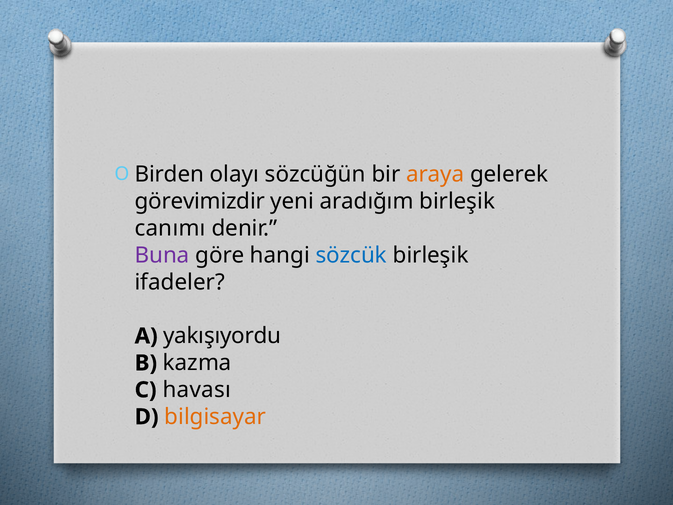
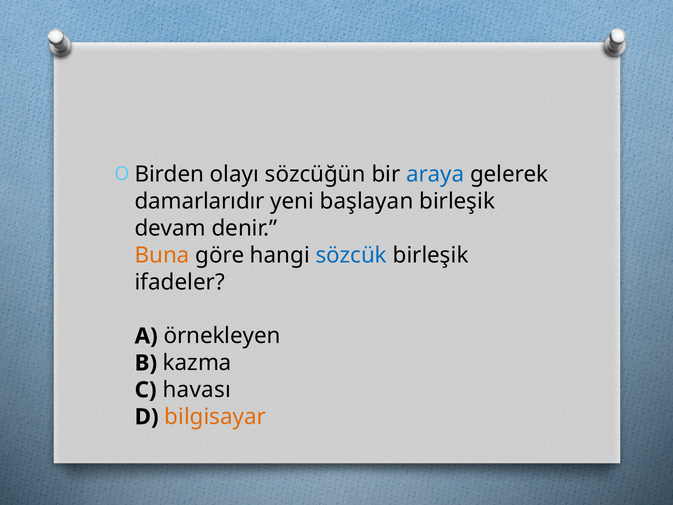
araya colour: orange -> blue
görevimizdir: görevimizdir -> damarlarıdır
aradığım: aradığım -> başlayan
canımı: canımı -> devam
Buna colour: purple -> orange
yakışıyordu: yakışıyordu -> örnekleyen
